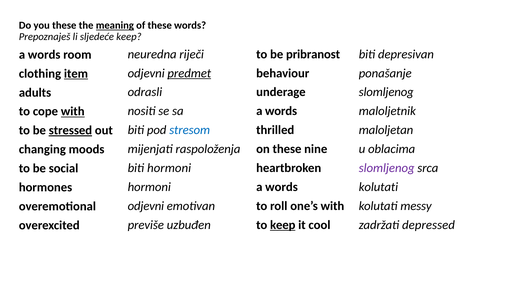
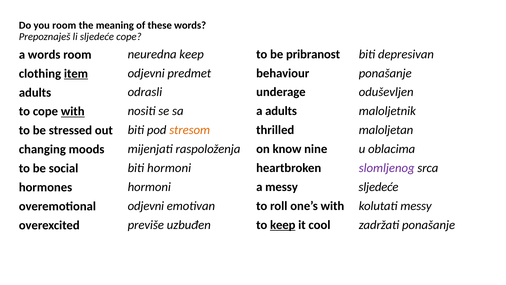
you these: these -> room
meaning underline: present -> none
sljedeće keep: keep -> cope
neuredna riječi: riječi -> keep
predmet underline: present -> none
slomljenog at (386, 92): slomljenog -> oduševljen
words at (281, 111): words -> adults
stresom colour: blue -> orange
stressed underline: present -> none
on these: these -> know
words at (282, 187): words -> messy
kolutati at (378, 187): kolutati -> sljedeće
zadržati depressed: depressed -> ponašanje
